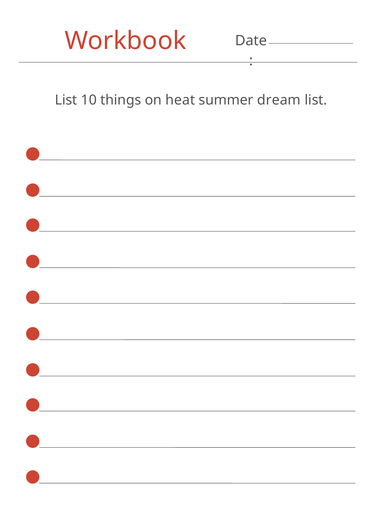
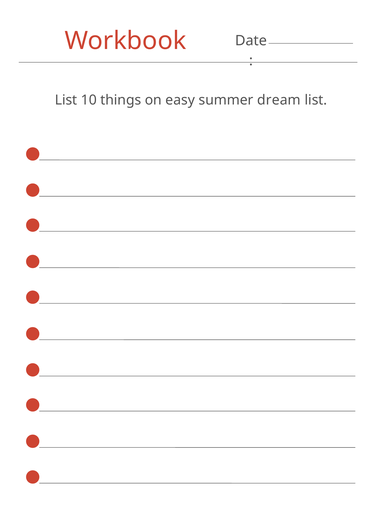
heat: heat -> easy
